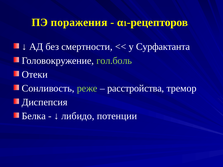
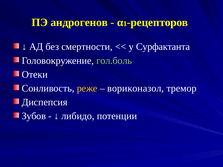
поражения: поражения -> андрогенов
реже colour: light green -> yellow
расстройства: расстройства -> вориконазол
Белка: Белка -> Зубов
